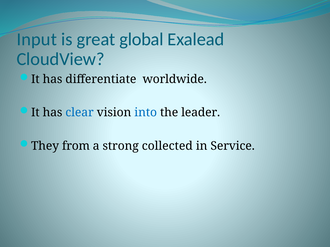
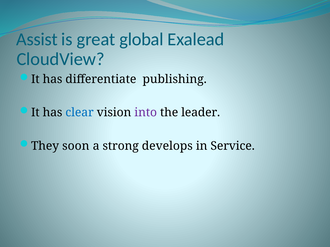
Input: Input -> Assist
worldwide: worldwide -> publishing
into colour: blue -> purple
from: from -> soon
collected: collected -> develops
